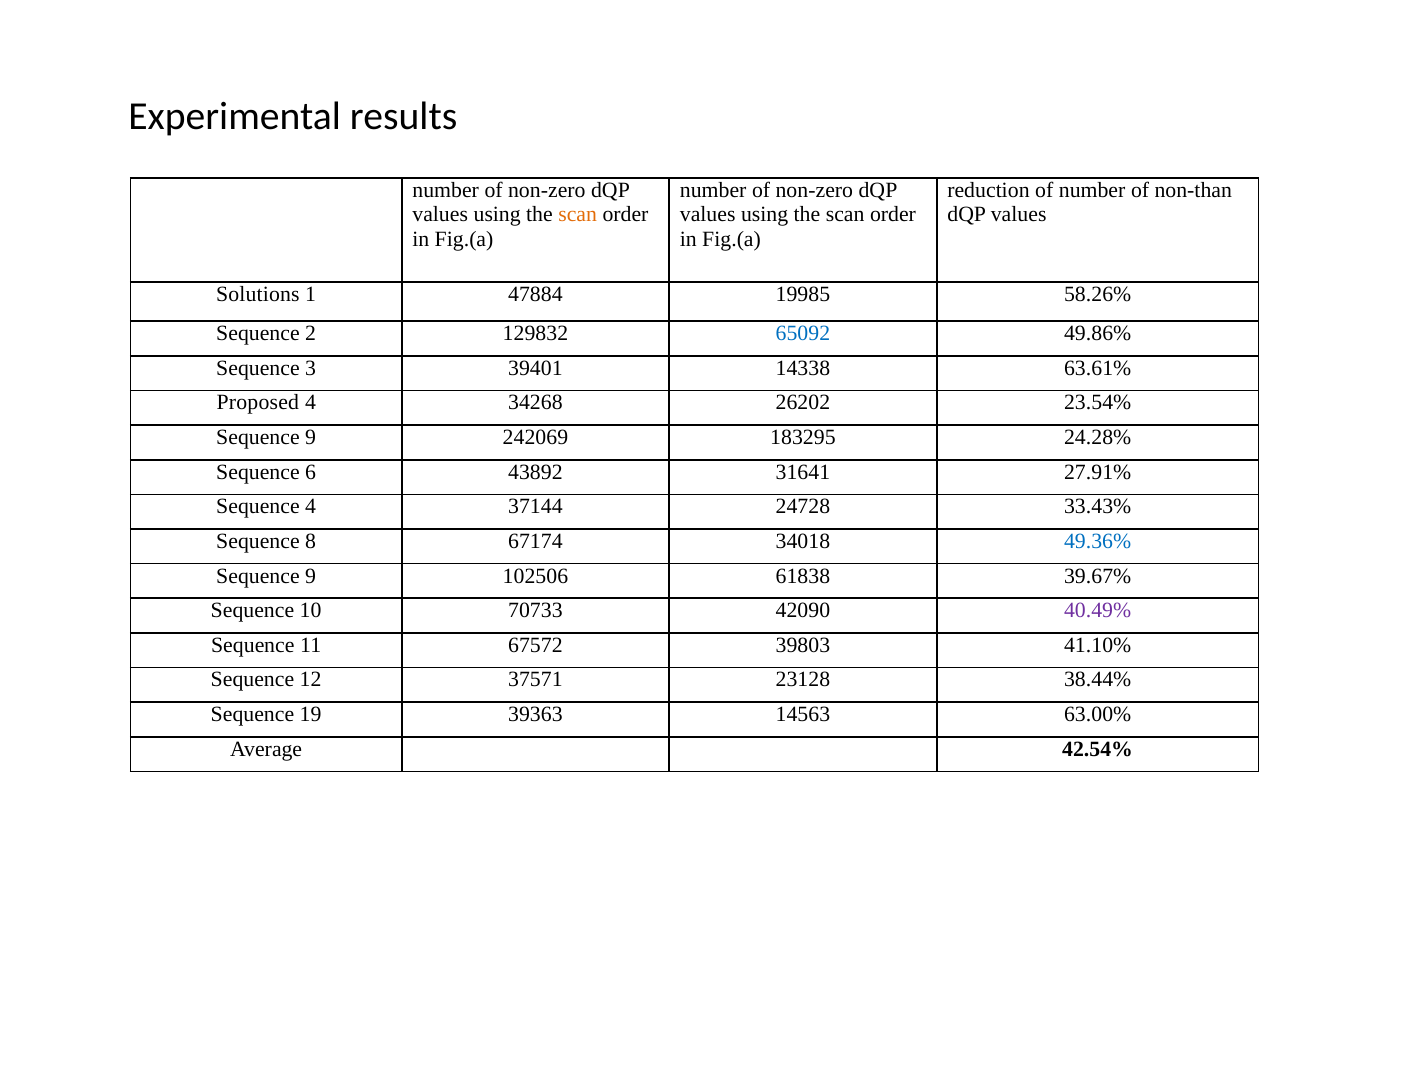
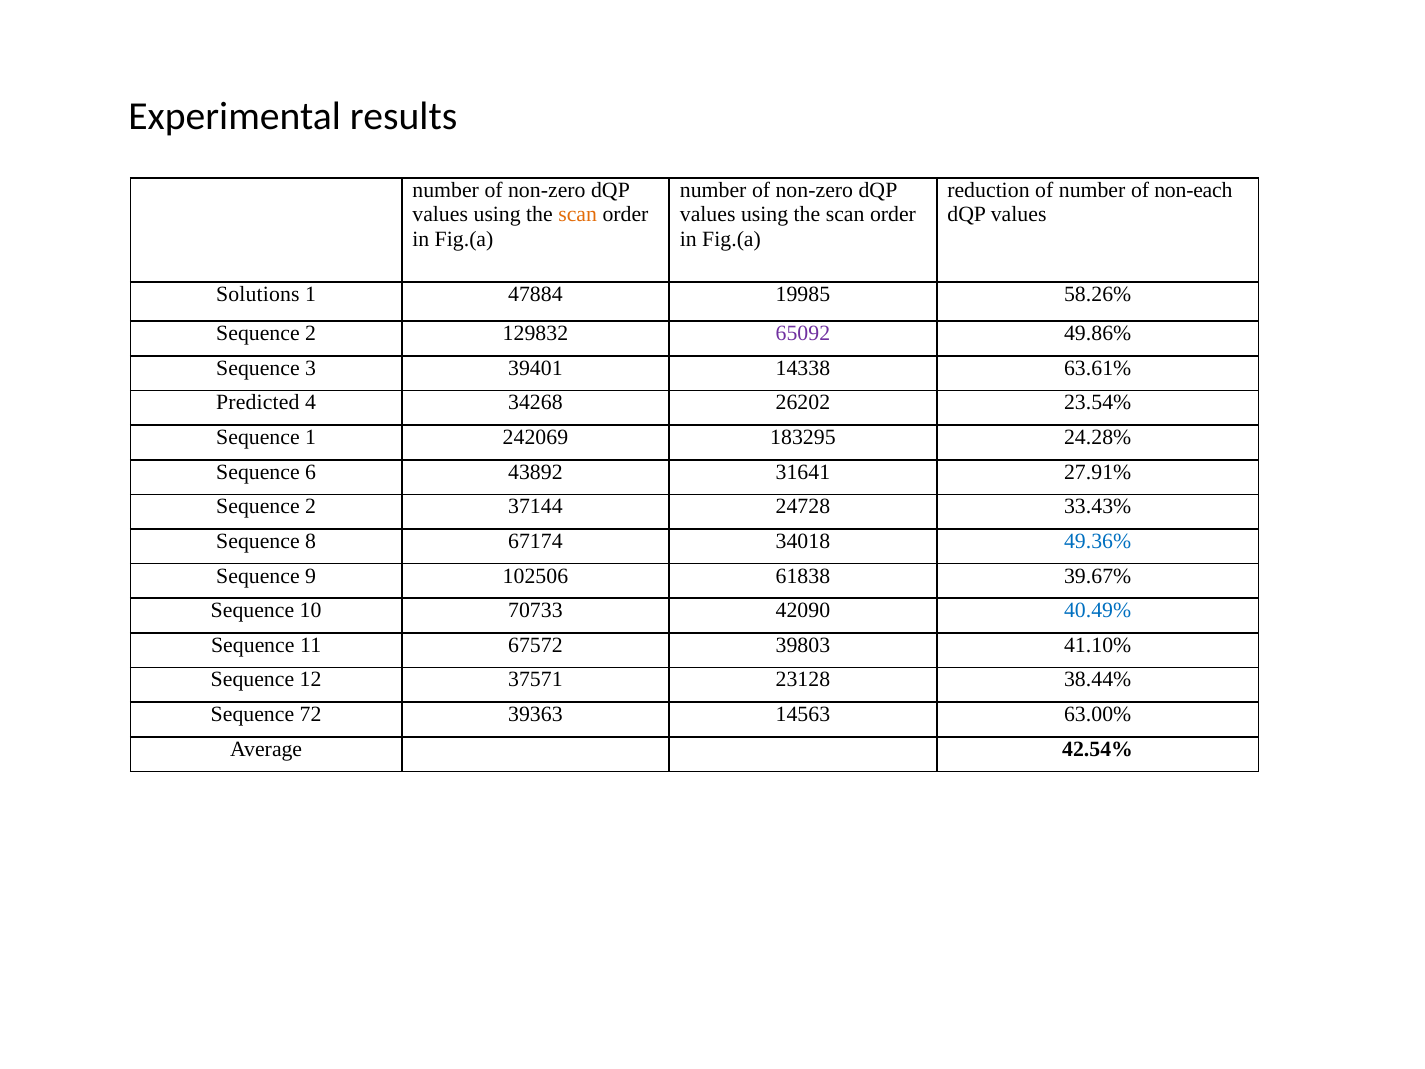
non-than: non-than -> non-each
65092 colour: blue -> purple
Proposed: Proposed -> Predicted
9 at (311, 437): 9 -> 1
4 at (311, 507): 4 -> 2
40.49% colour: purple -> blue
19: 19 -> 72
